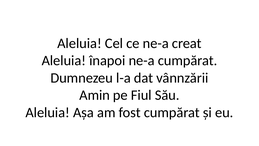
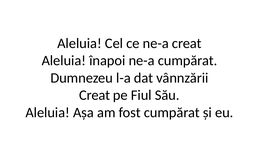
Amin at (95, 95): Amin -> Creat
